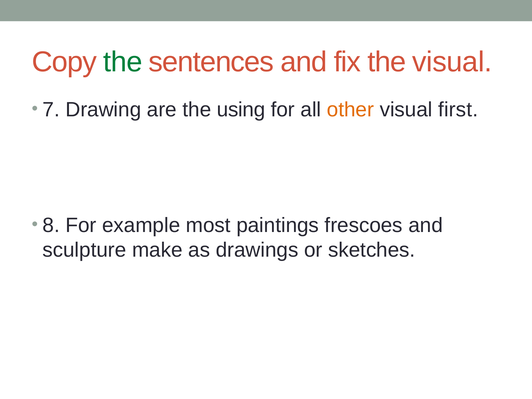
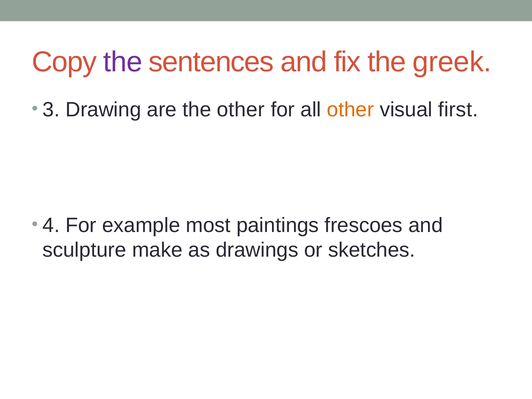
the at (123, 62) colour: green -> purple
the visual: visual -> greek
7: 7 -> 3
the using: using -> other
8: 8 -> 4
